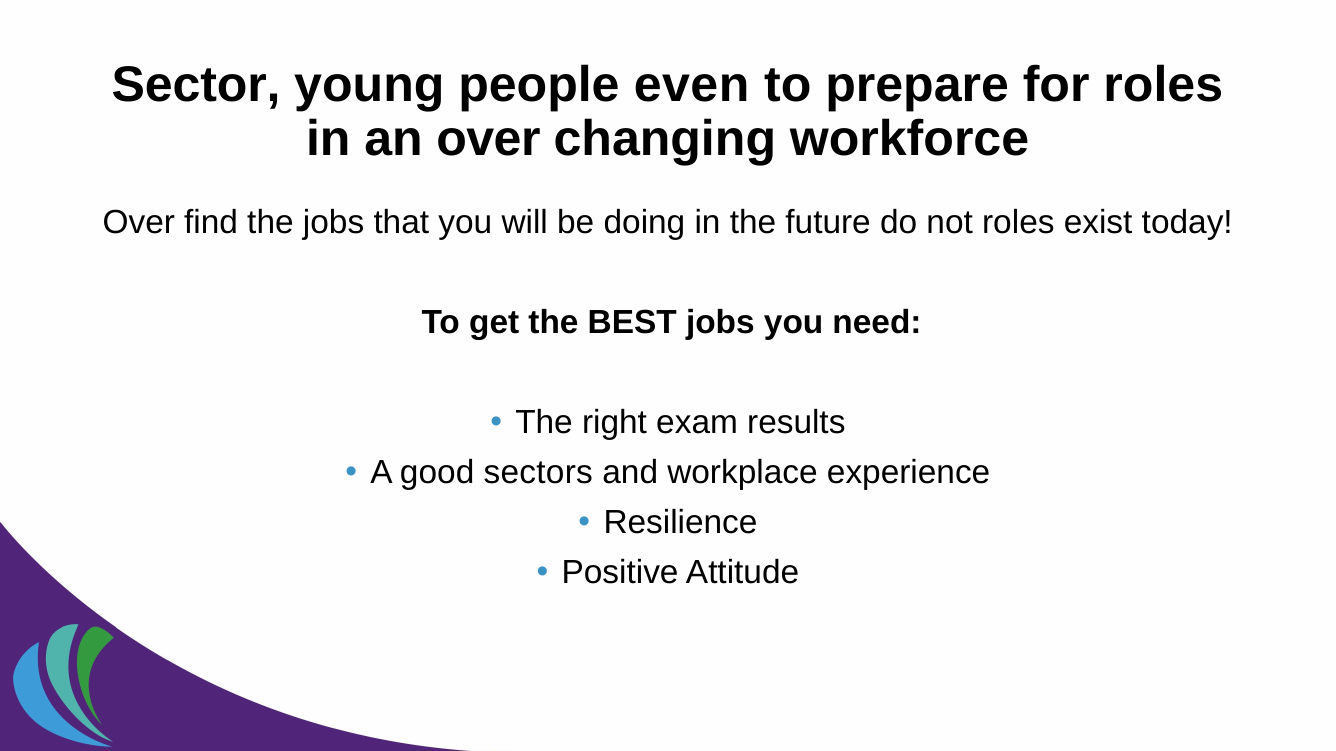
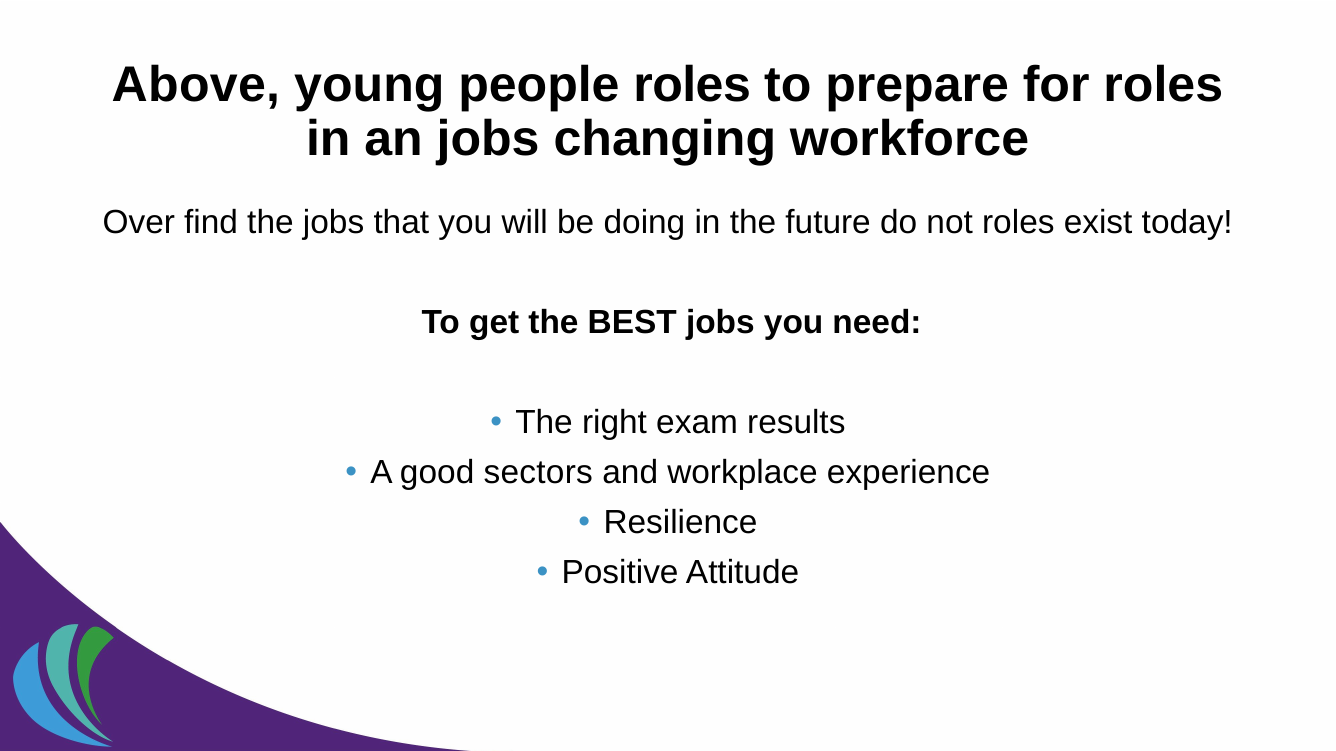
Sector: Sector -> Above
people even: even -> roles
an over: over -> jobs
